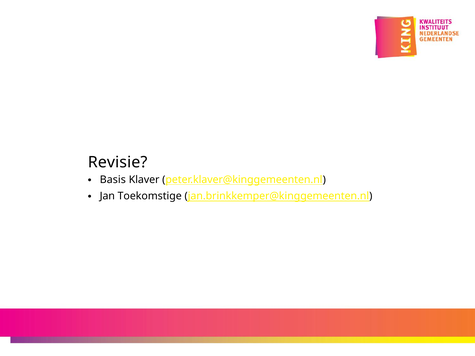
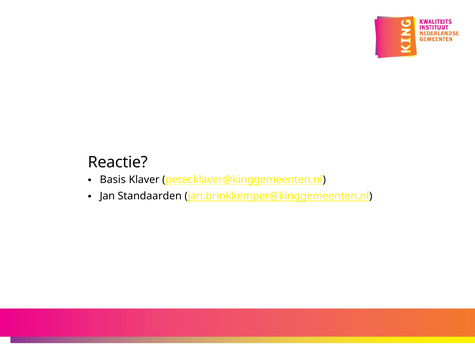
Revisie: Revisie -> Reactie
Toekomstige: Toekomstige -> Standaarden
